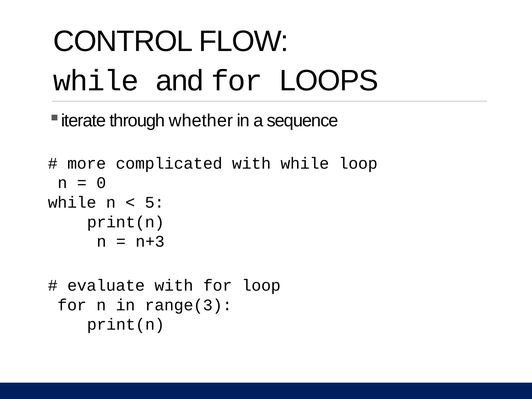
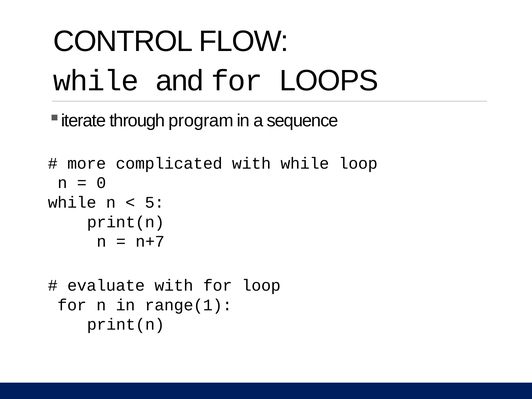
whether: whether -> program
n+3: n+3 -> n+7
range(3: range(3 -> range(1
